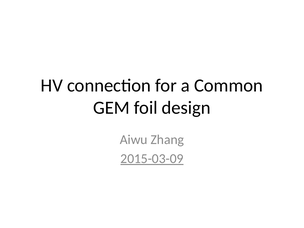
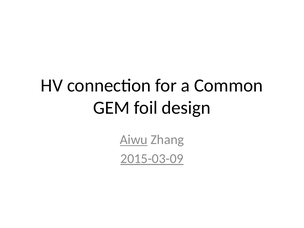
Aiwu underline: none -> present
